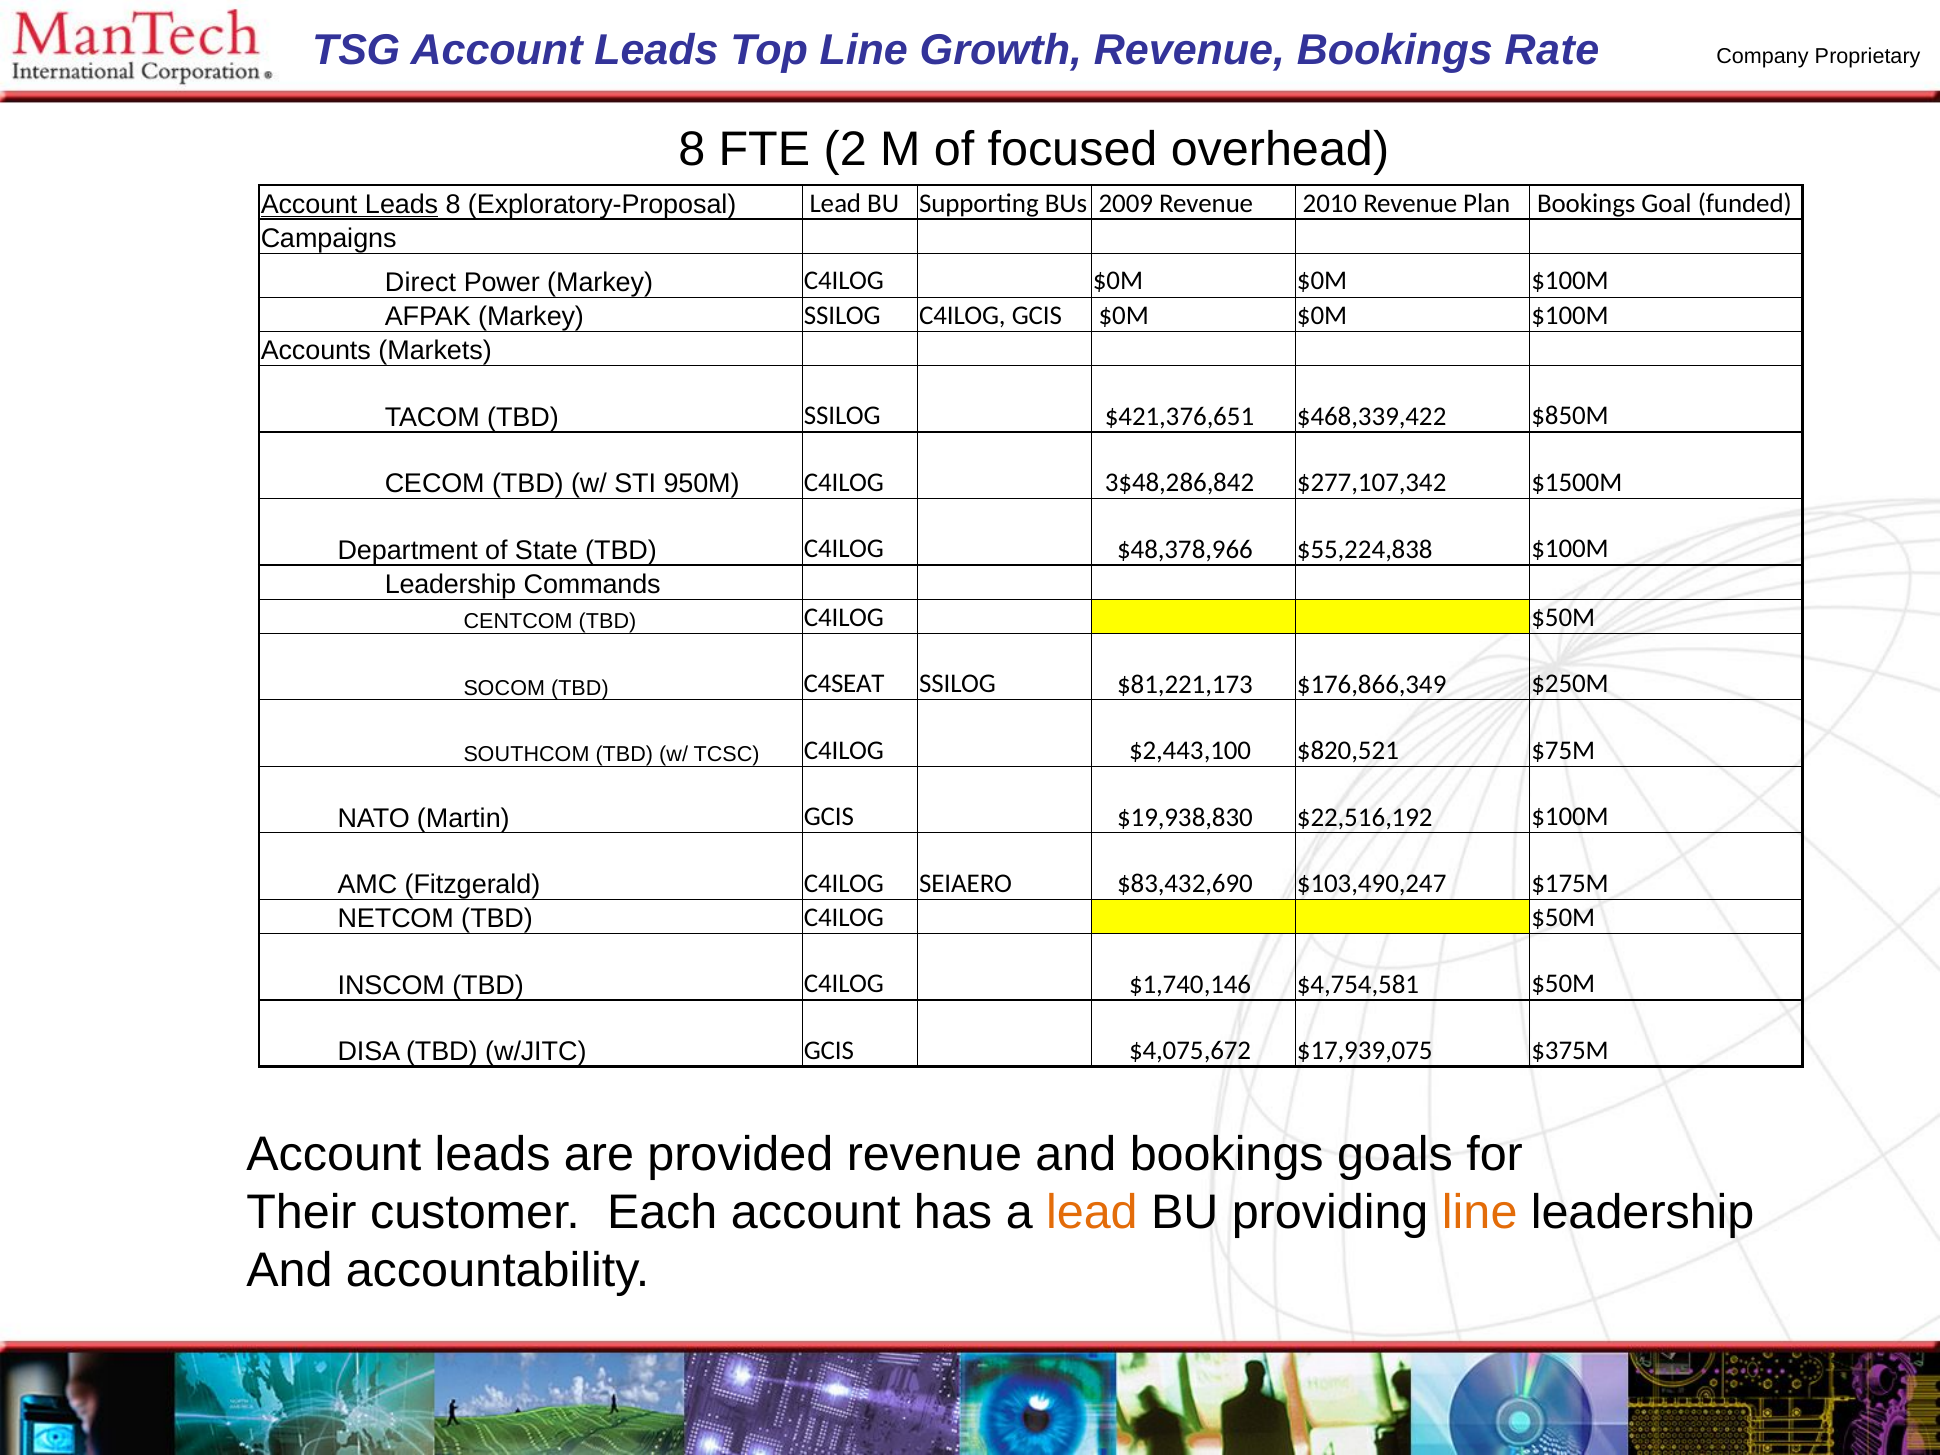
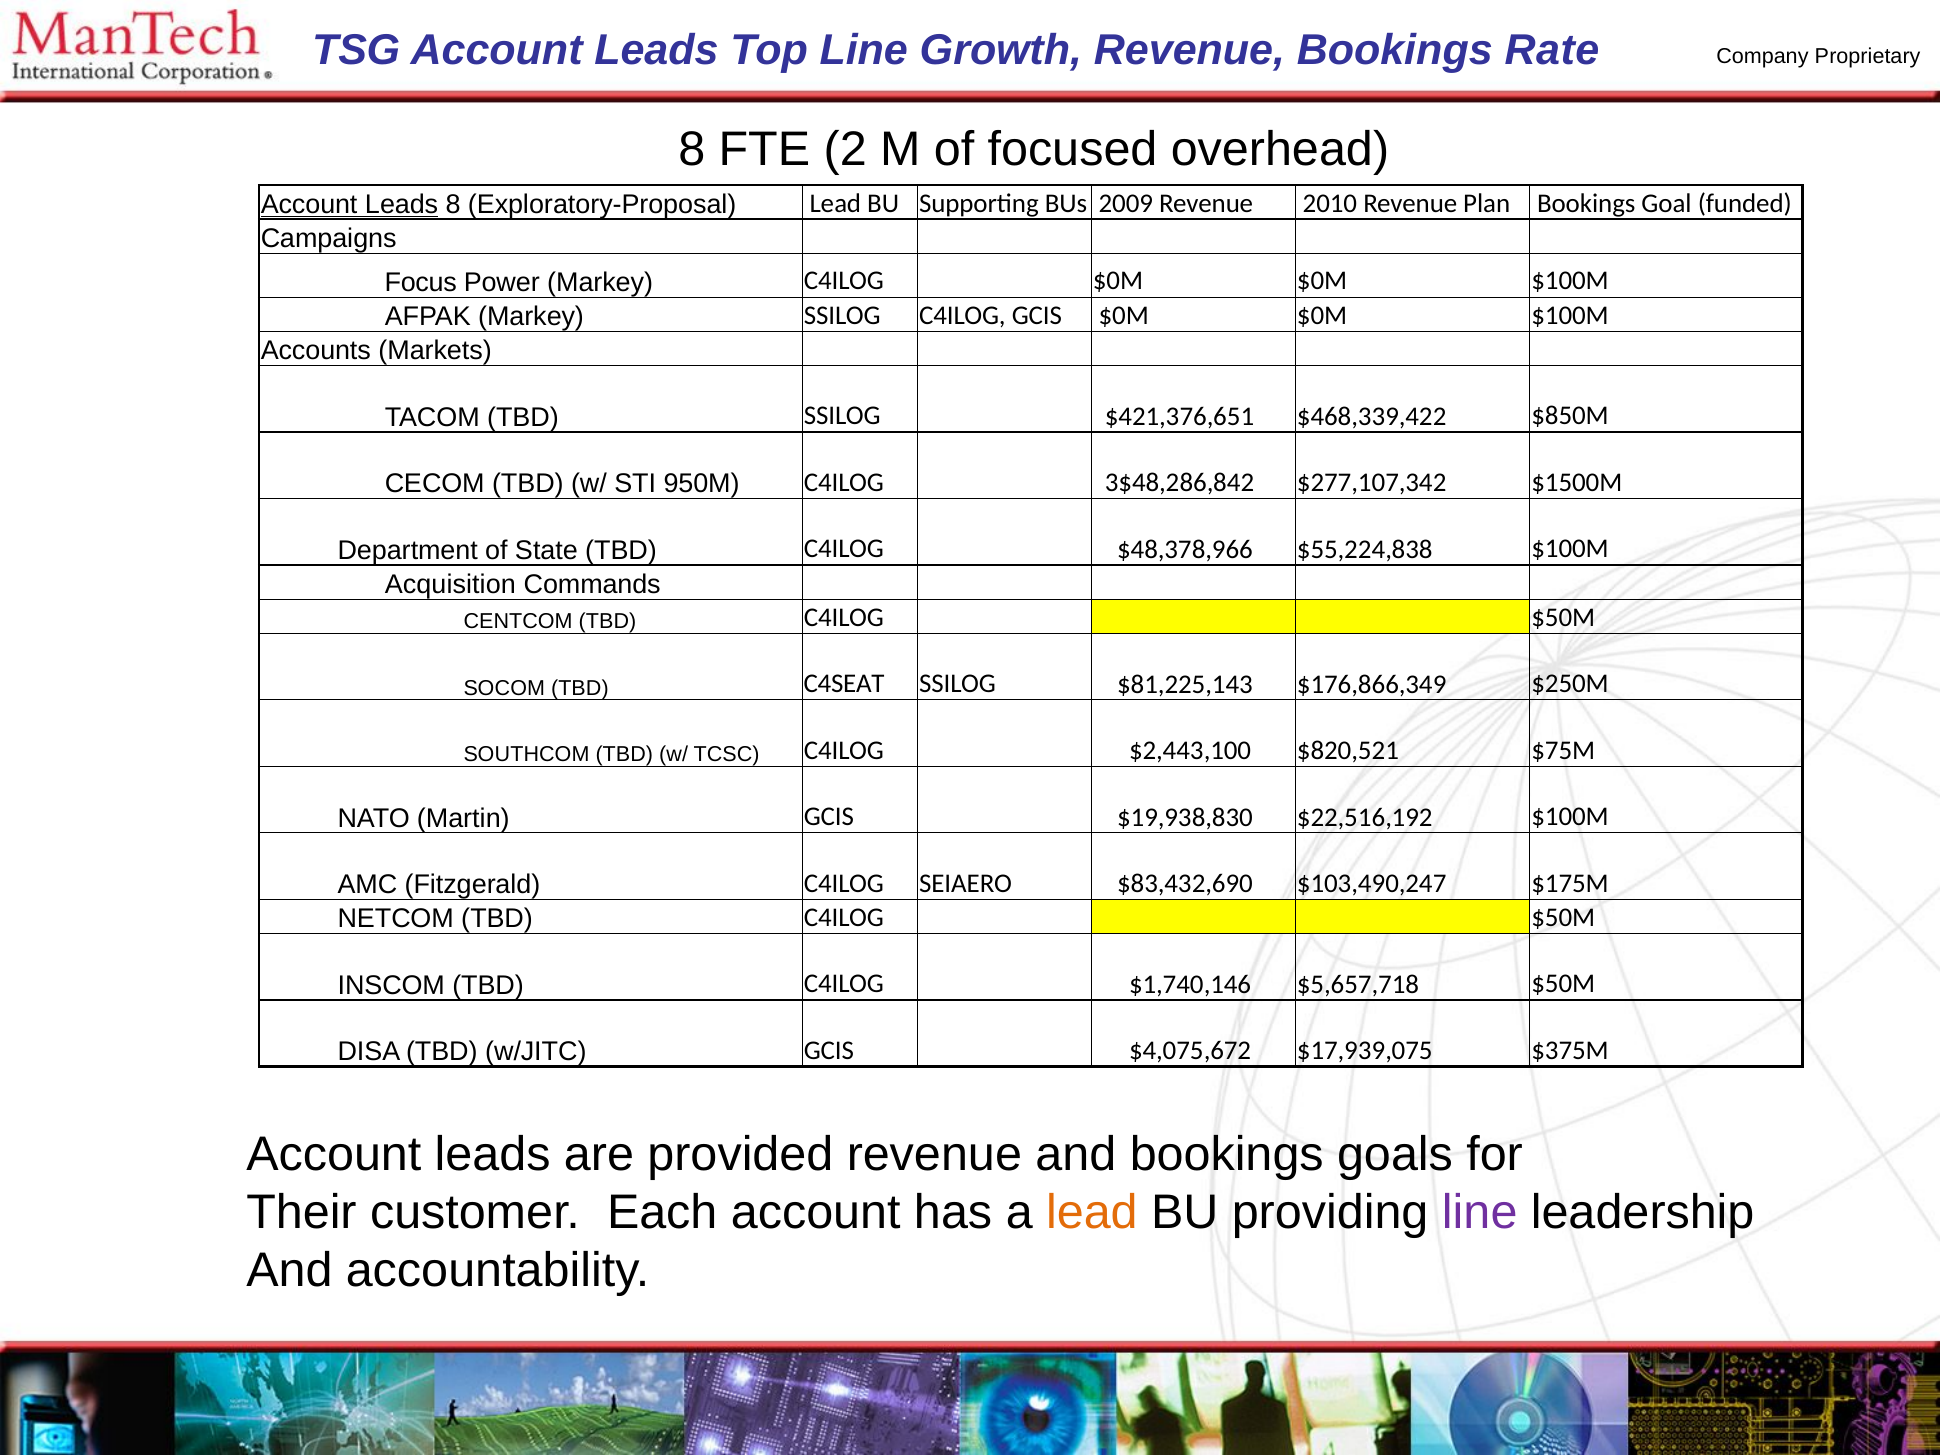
Direct: Direct -> Focus
Leadership at (451, 584): Leadership -> Acquisition
$81,221,173: $81,221,173 -> $81,225,143
$4,754,581: $4,754,581 -> $5,657,718
line at (1480, 1212) colour: orange -> purple
